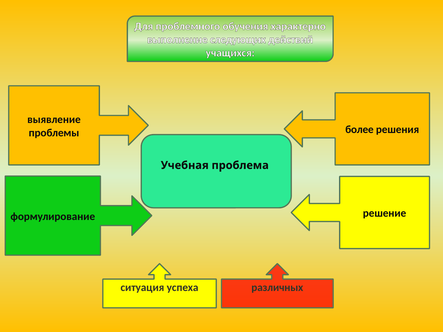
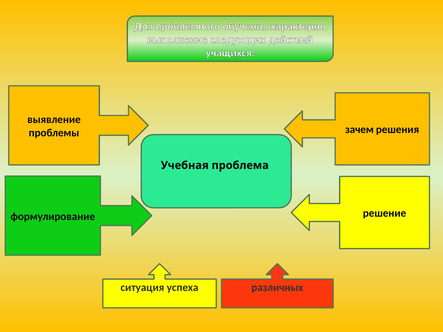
более: более -> зачем
